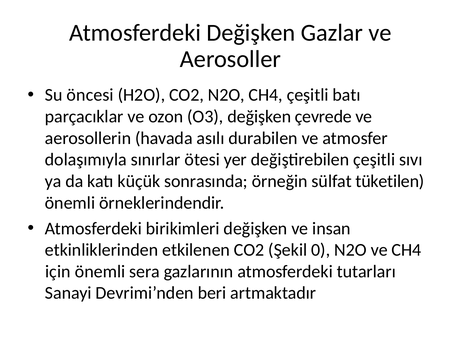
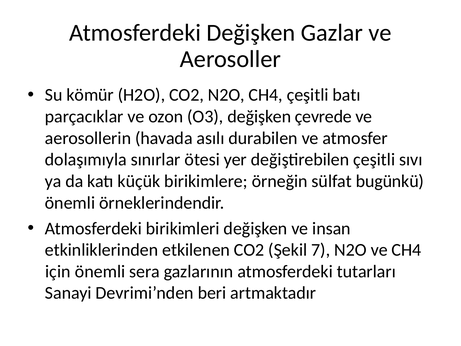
öncesi: öncesi -> kömür
sonrasında: sonrasında -> birikimlere
tüketilen: tüketilen -> bugünkü
0: 0 -> 7
